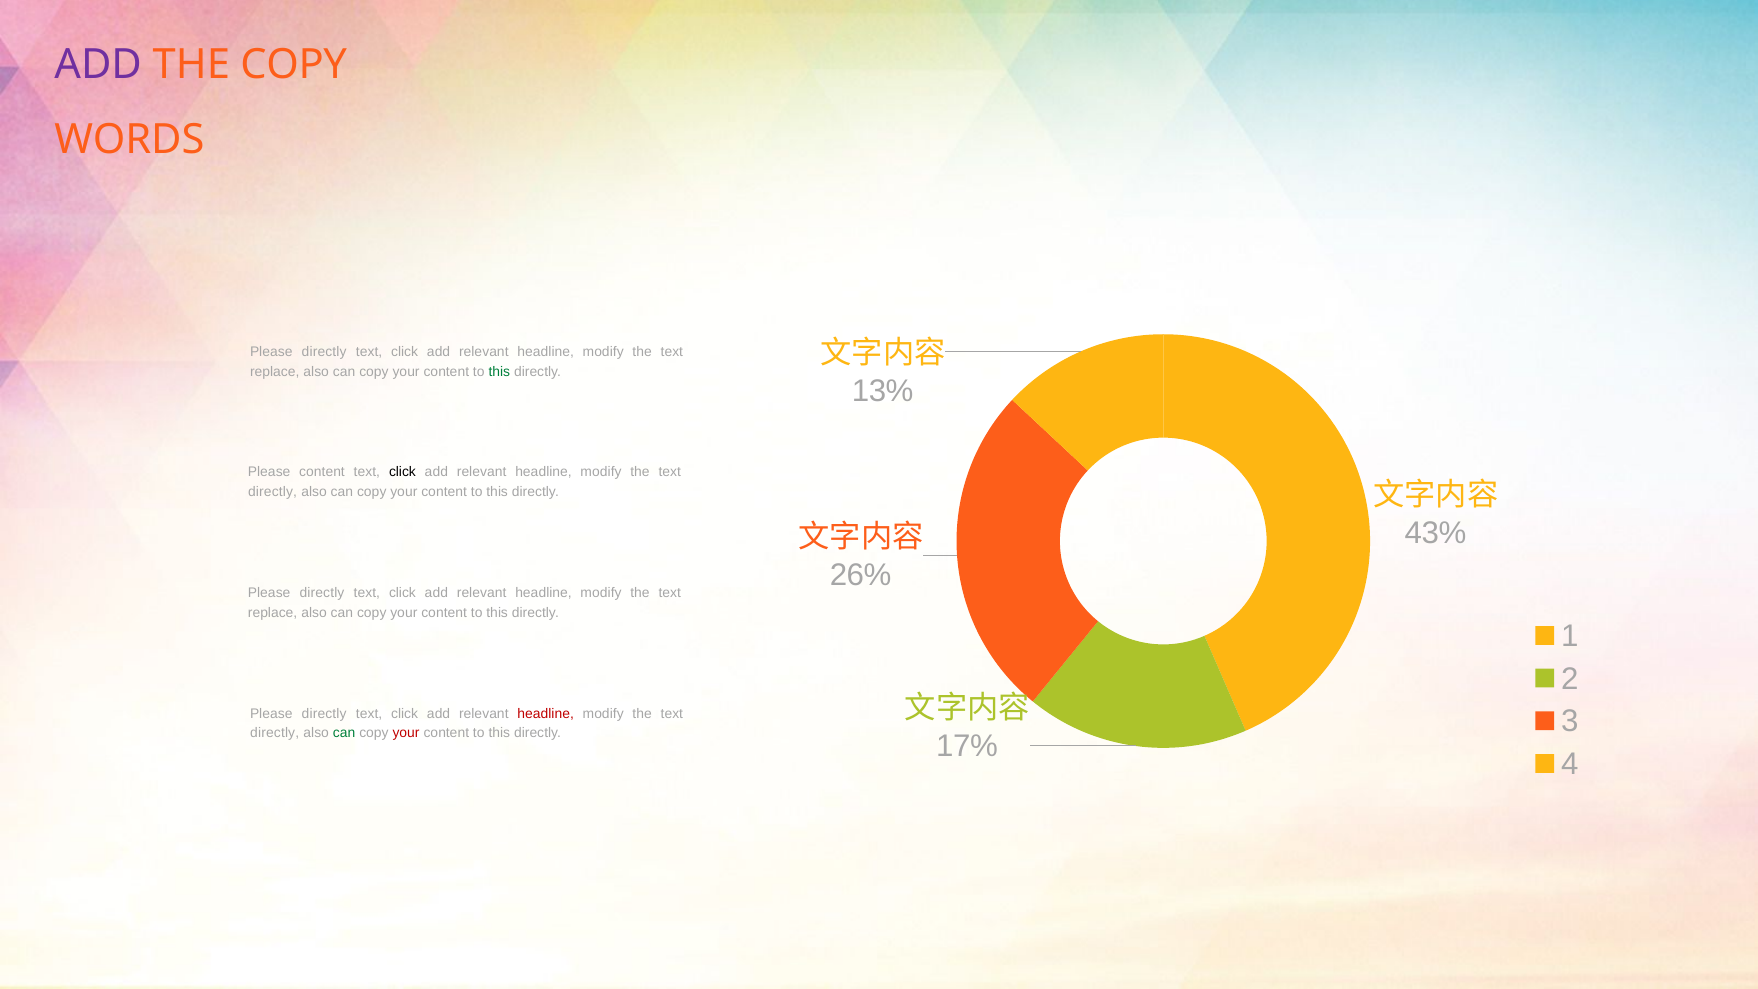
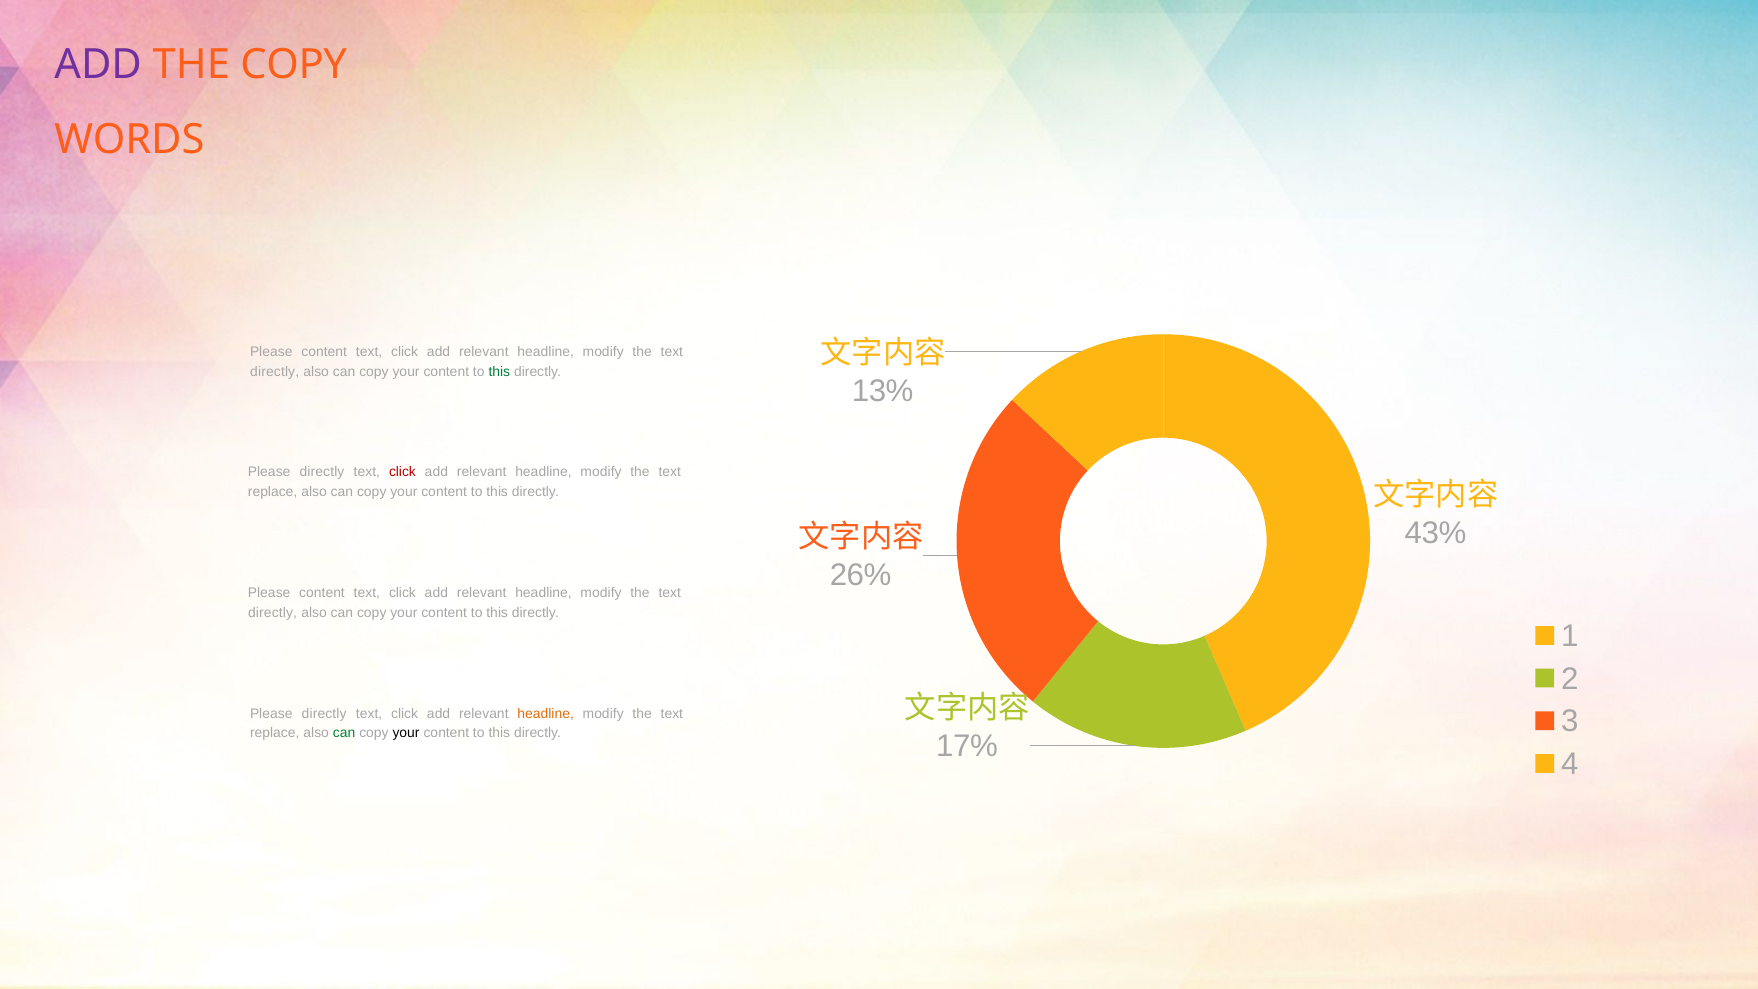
directly at (324, 352): directly -> content
replace at (275, 372): replace -> directly
content at (322, 472): content -> directly
click at (402, 472) colour: black -> red
directly at (273, 492): directly -> replace
directly at (322, 593): directly -> content
replace at (273, 613): replace -> directly
headline at (546, 713) colour: red -> orange
directly at (275, 733): directly -> replace
your at (406, 733) colour: red -> black
